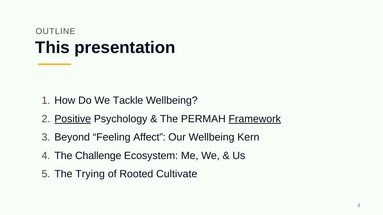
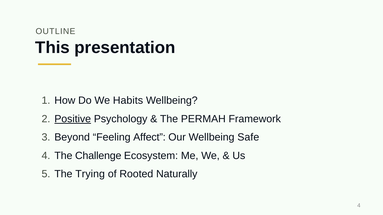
Tackle: Tackle -> Habits
Framework underline: present -> none
Kern: Kern -> Safe
Cultivate: Cultivate -> Naturally
